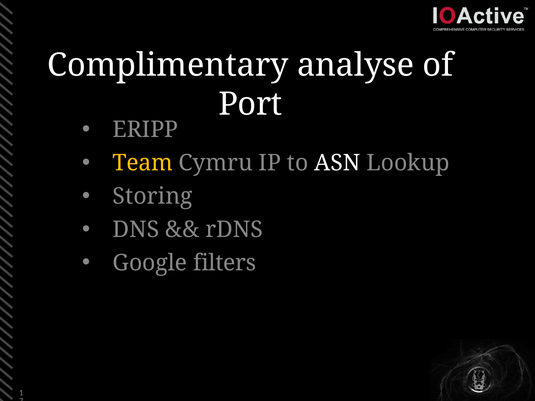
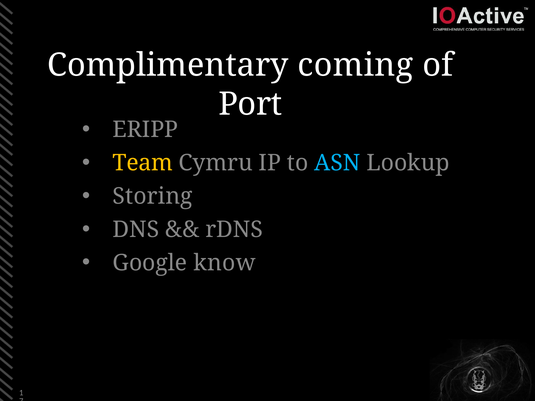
analyse: analyse -> coming
ASN colour: white -> light blue
filters: filters -> know
